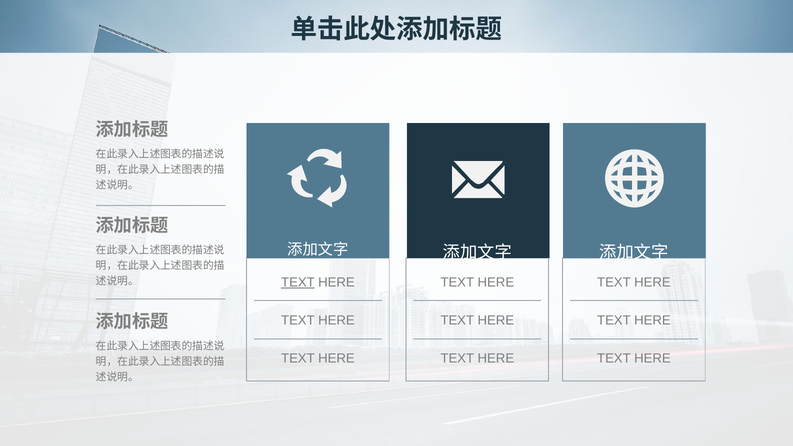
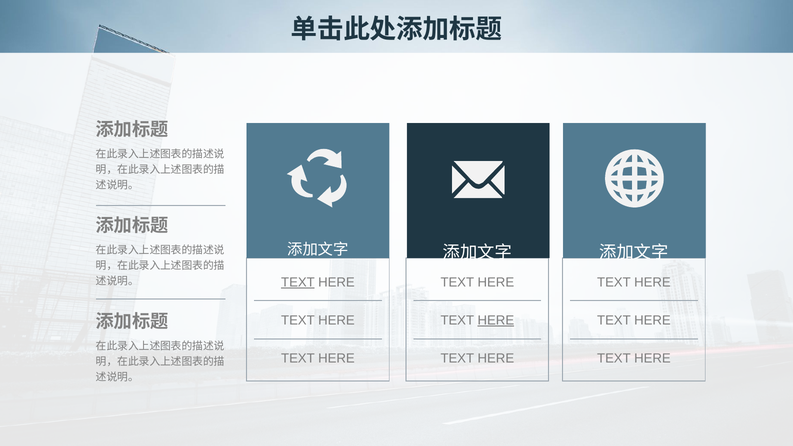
HERE at (496, 320) underline: none -> present
